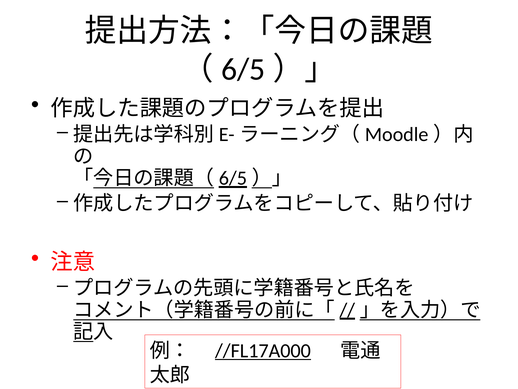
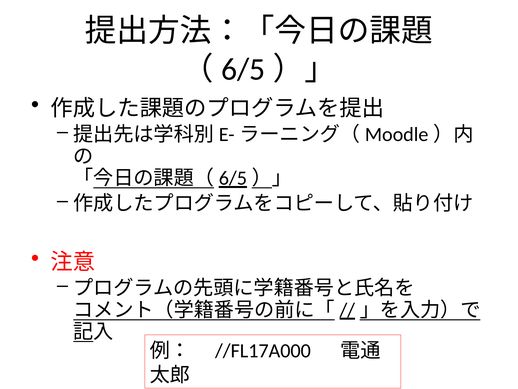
//FL17A000 underline: present -> none
